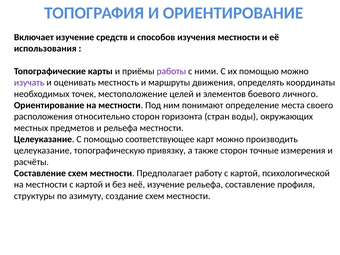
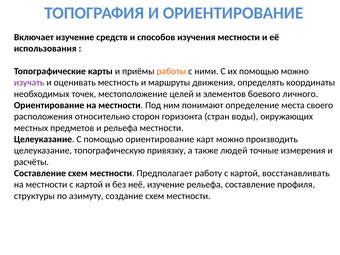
работы colour: purple -> orange
помощью соответствующее: соответствующее -> ориентирование
также сторон: сторон -> людей
психологической: психологической -> восстанавливать
